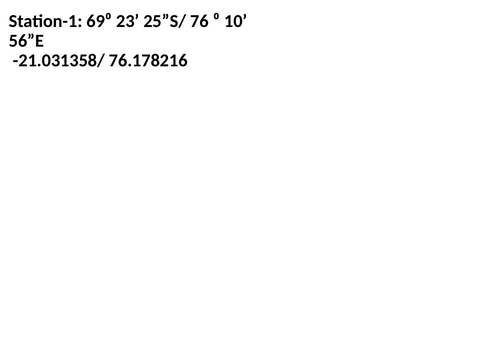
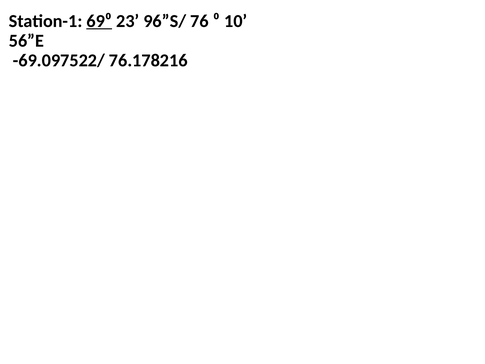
69⁰ underline: none -> present
25”S/: 25”S/ -> 96”S/
-21.031358/: -21.031358/ -> -69.097522/
